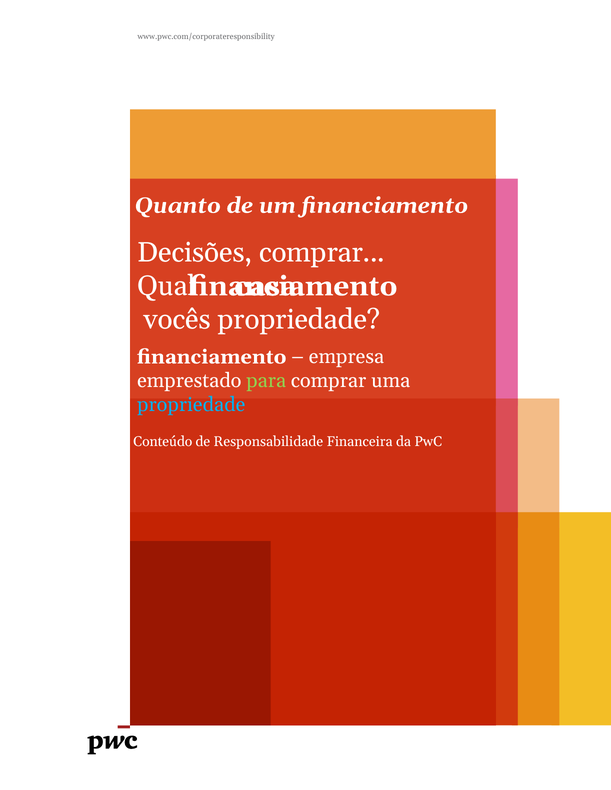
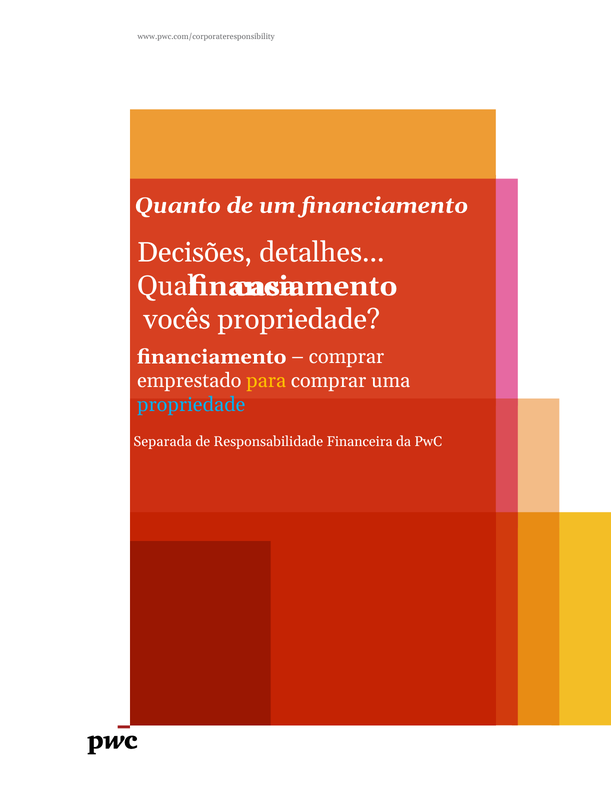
Decisões comprar: comprar -> detalhes
empresa at (346, 357): empresa -> comprar
para colour: light green -> yellow
Conteúdo: Conteúdo -> Separada
